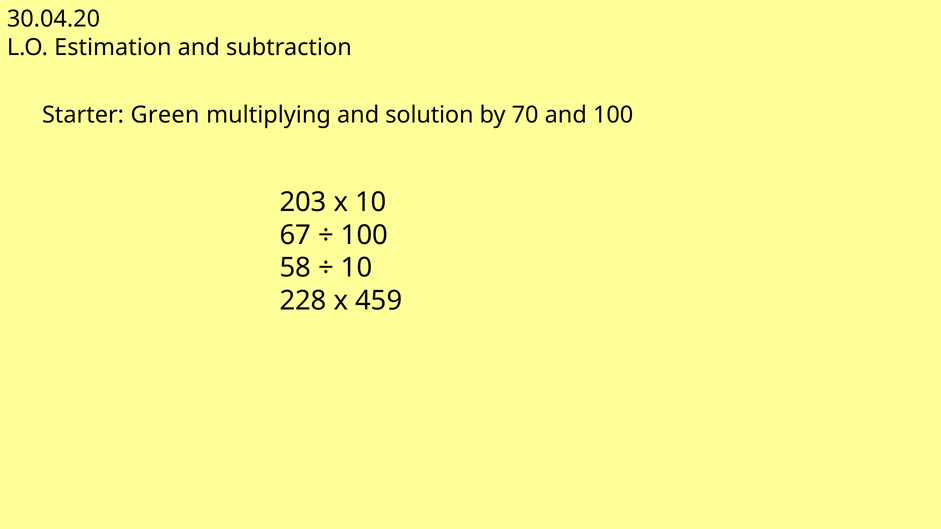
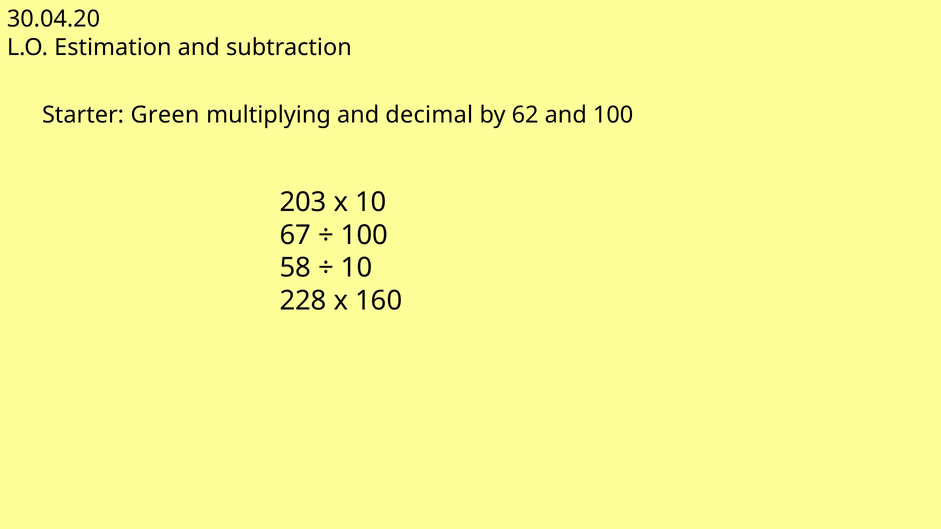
solution: solution -> decimal
70: 70 -> 62
459: 459 -> 160
